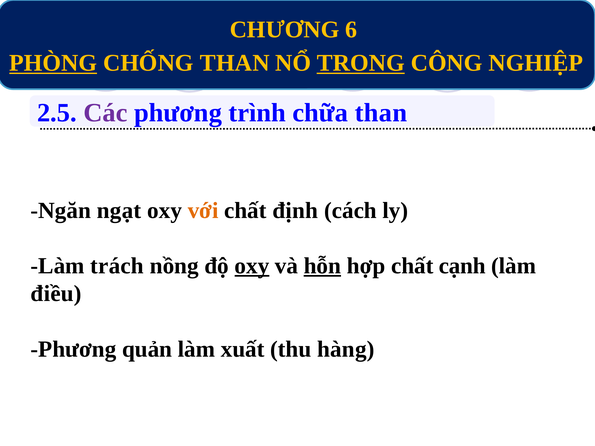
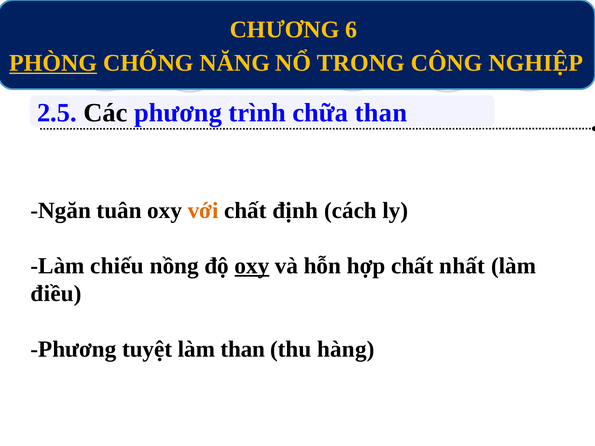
CHỐNG THAN: THAN -> NĂNG
TRONG underline: present -> none
Các colour: purple -> black
ngạt: ngạt -> tuân
trách: trách -> chiếu
hỗn underline: present -> none
cạnh: cạnh -> nhất
quản: quản -> tuyệt
làm xuất: xuất -> than
